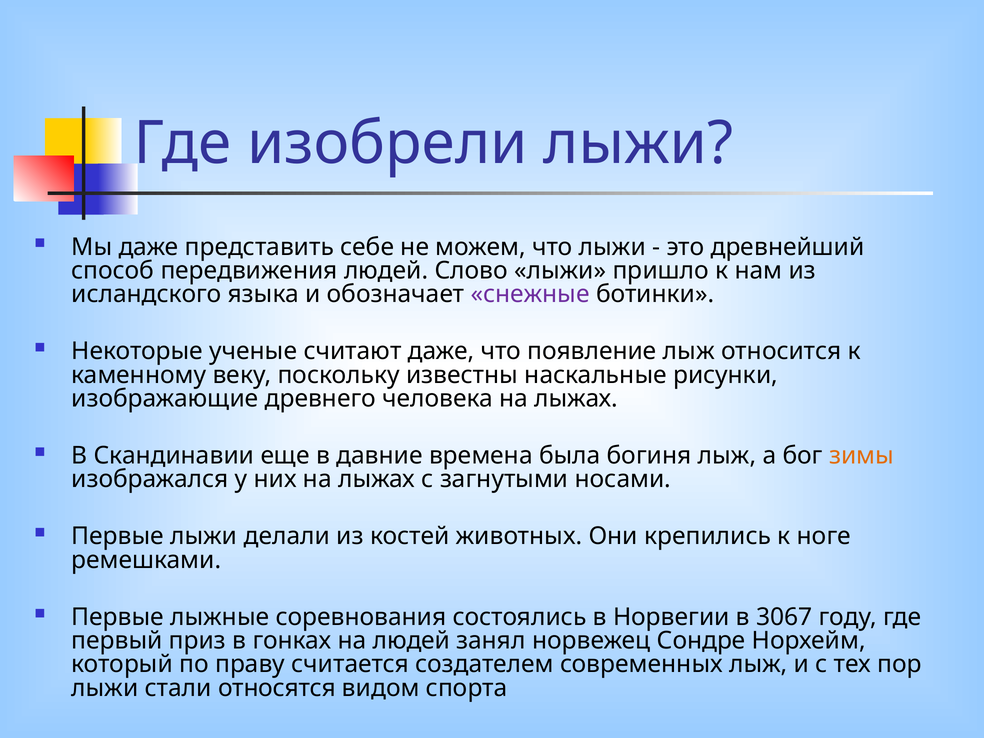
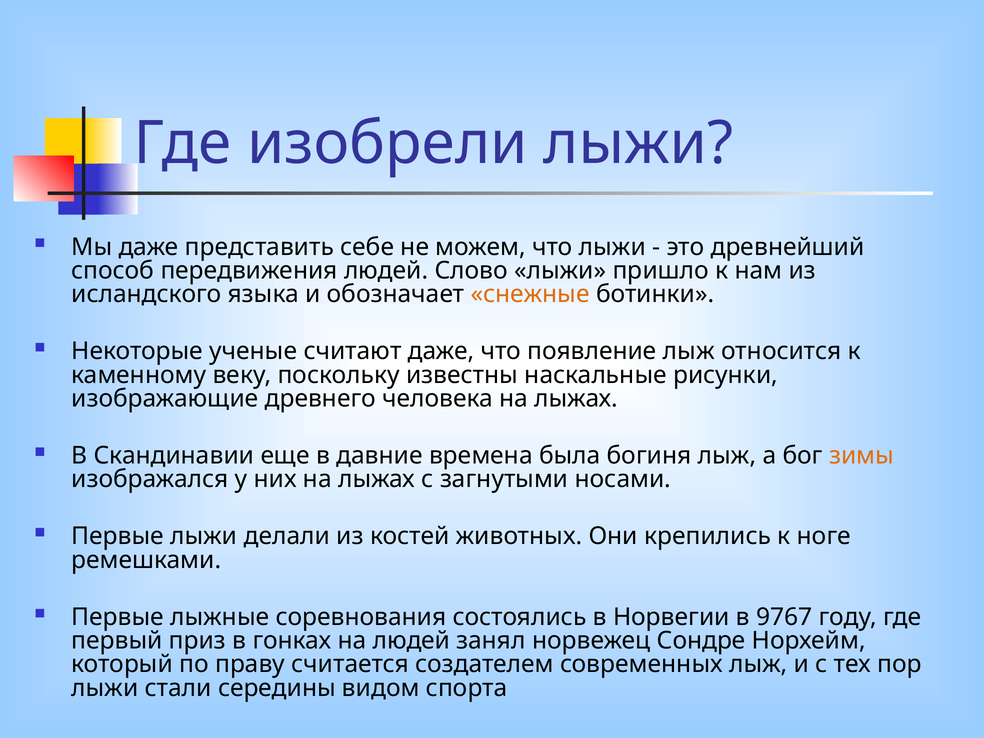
снежные colour: purple -> orange
3067: 3067 -> 9767
относятся: относятся -> середины
